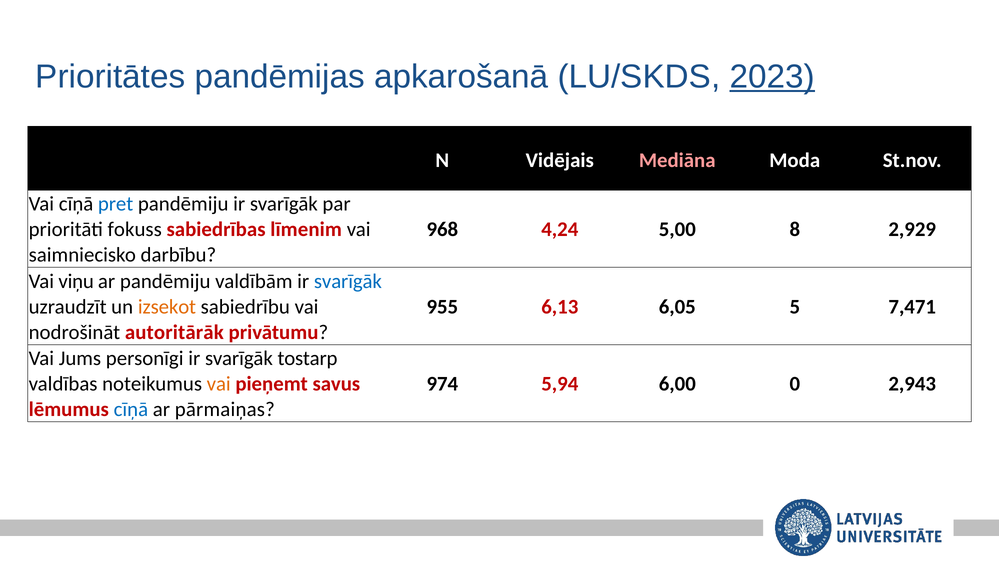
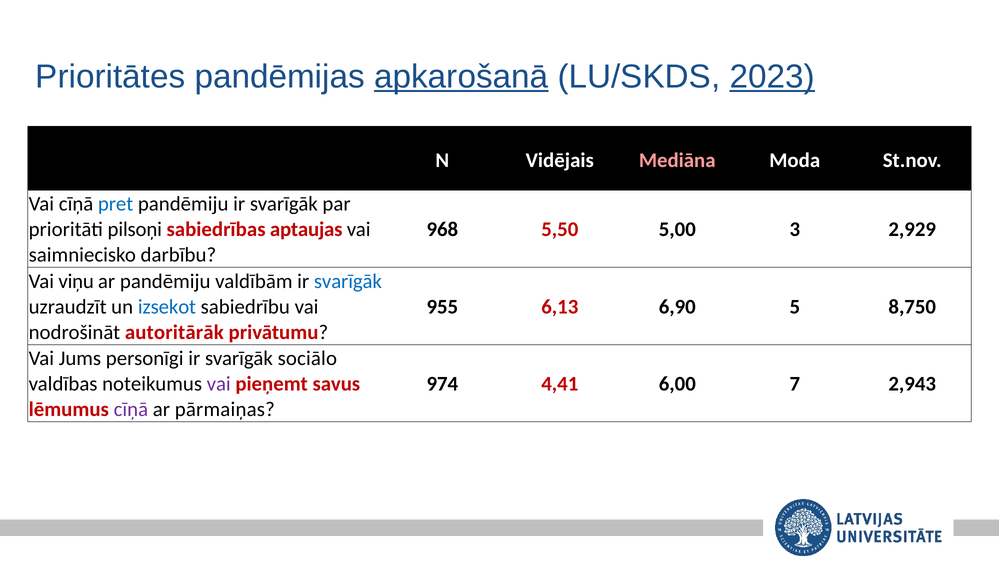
apkarošanā underline: none -> present
fokuss: fokuss -> pilsoņi
līmenim: līmenim -> aptaujas
4,24: 4,24 -> 5,50
8: 8 -> 3
izsekot colour: orange -> blue
6,05: 6,05 -> 6,90
7,471: 7,471 -> 8,750
tostarp: tostarp -> sociālo
vai at (219, 384) colour: orange -> purple
5,94: 5,94 -> 4,41
0: 0 -> 7
cīņā at (131, 409) colour: blue -> purple
